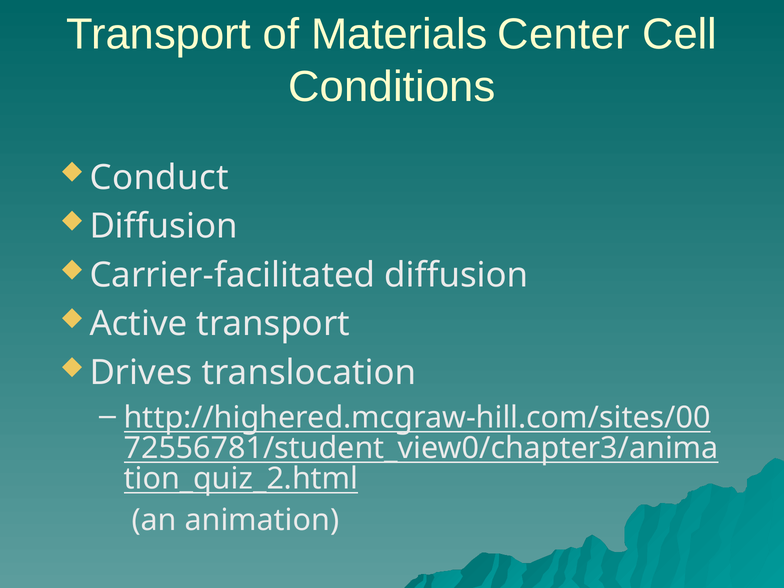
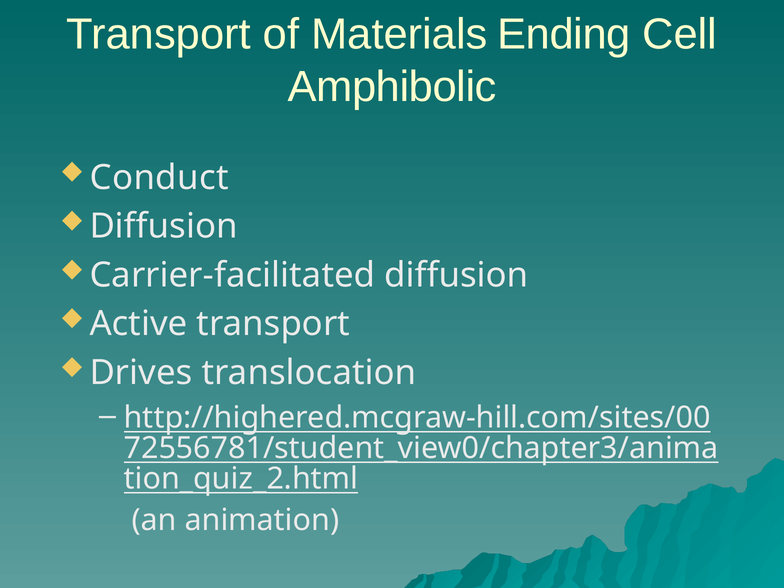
Center: Center -> Ending
Conditions: Conditions -> Amphibolic
